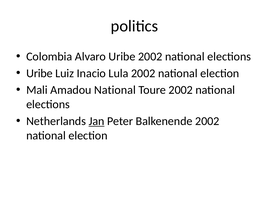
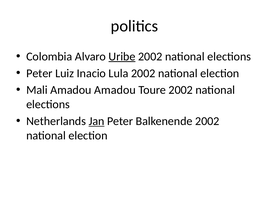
Uribe at (122, 56) underline: none -> present
Uribe at (39, 73): Uribe -> Peter
Amadou National: National -> Amadou
